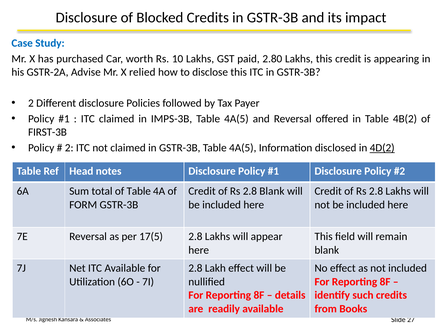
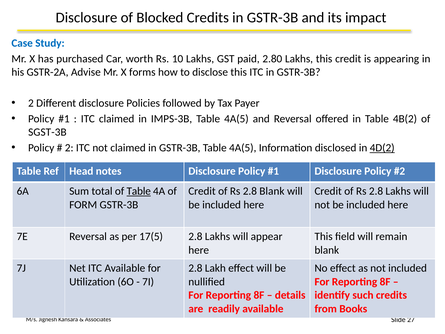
relied: relied -> forms
FIRST-3B: FIRST-3B -> SGST-3B
Table at (139, 191) underline: none -> present
